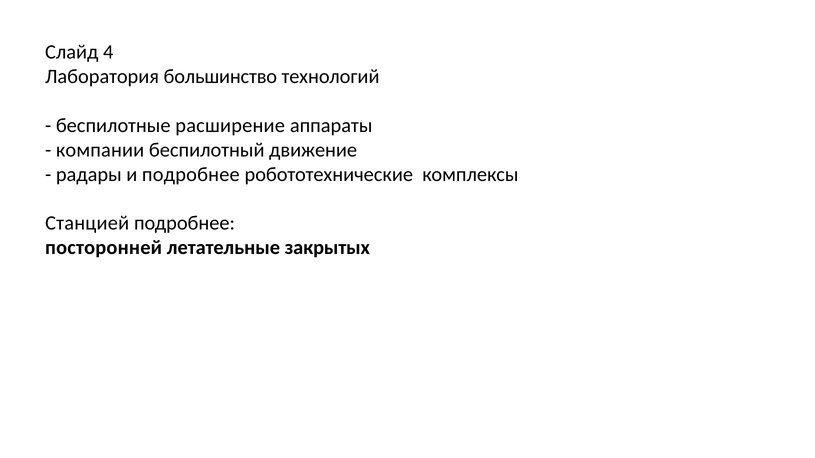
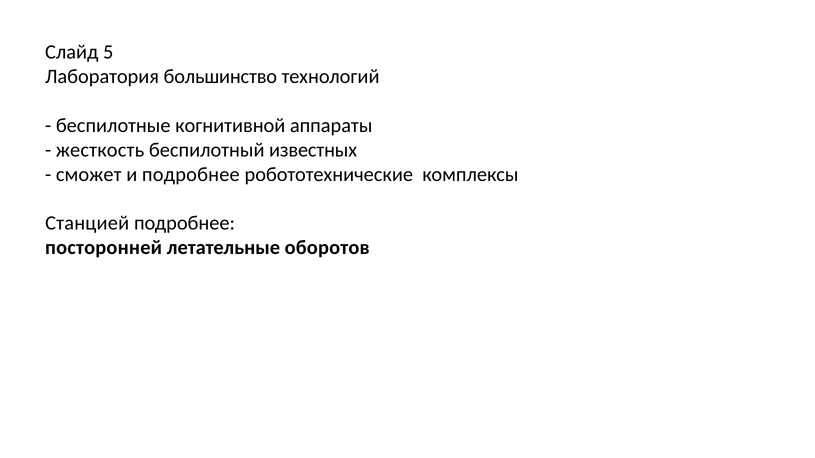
4: 4 -> 5
расширение: расширение -> когнитивной
компании: компании -> жесткость
движение: движение -> известных
радары: радары -> сможет
закрытых: закрытых -> оборотов
